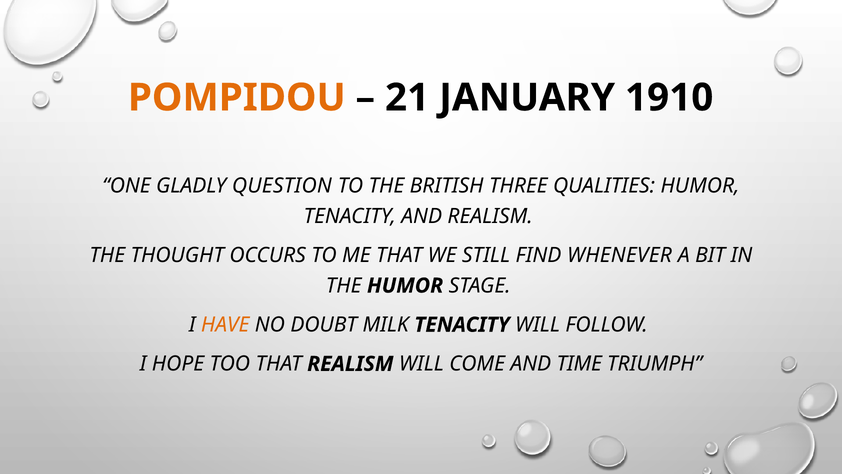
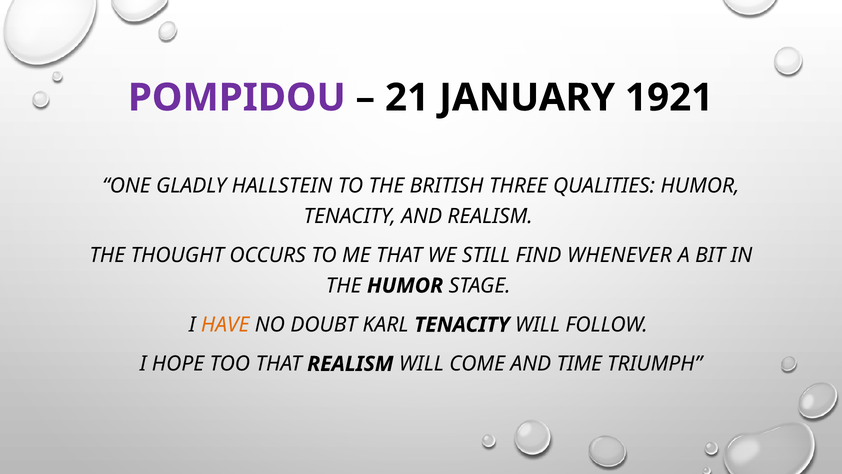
POMPIDOU colour: orange -> purple
1910: 1910 -> 1921
QUESTION: QUESTION -> HALLSTEIN
MILK: MILK -> KARL
